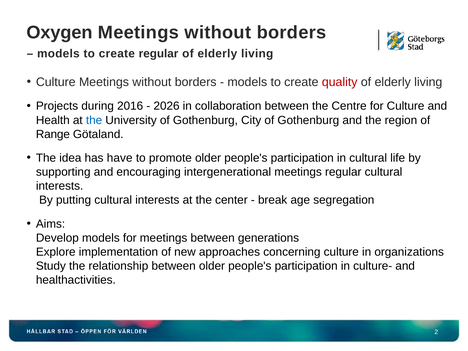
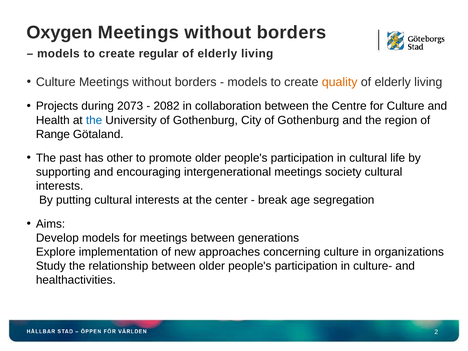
quality colour: red -> orange
2016: 2016 -> 2073
2026: 2026 -> 2082
idea: idea -> past
have: have -> other
meetings regular: regular -> society
